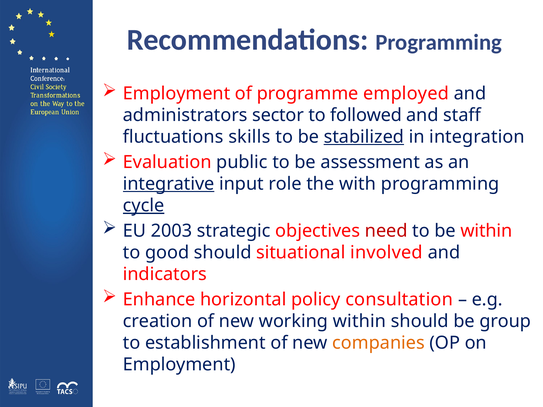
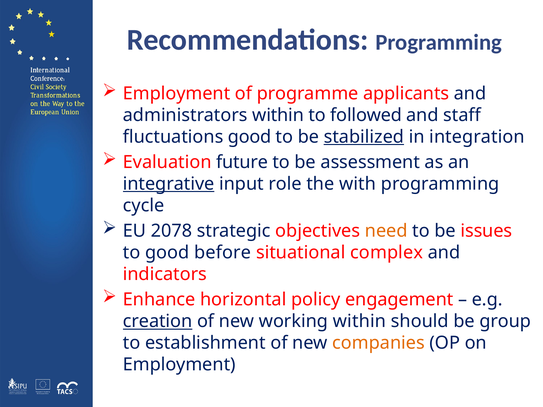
employed: employed -> applicants
administrators sector: sector -> within
fluctuations skills: skills -> good
public: public -> future
cycle underline: present -> none
2003: 2003 -> 2078
need colour: red -> orange
be within: within -> issues
good should: should -> before
involved: involved -> complex
consultation: consultation -> engagement
creation underline: none -> present
